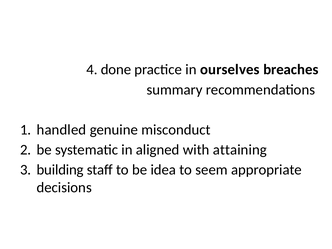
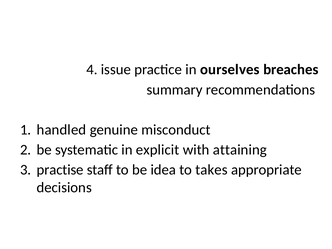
done: done -> issue
aligned: aligned -> explicit
building: building -> practise
seem: seem -> takes
